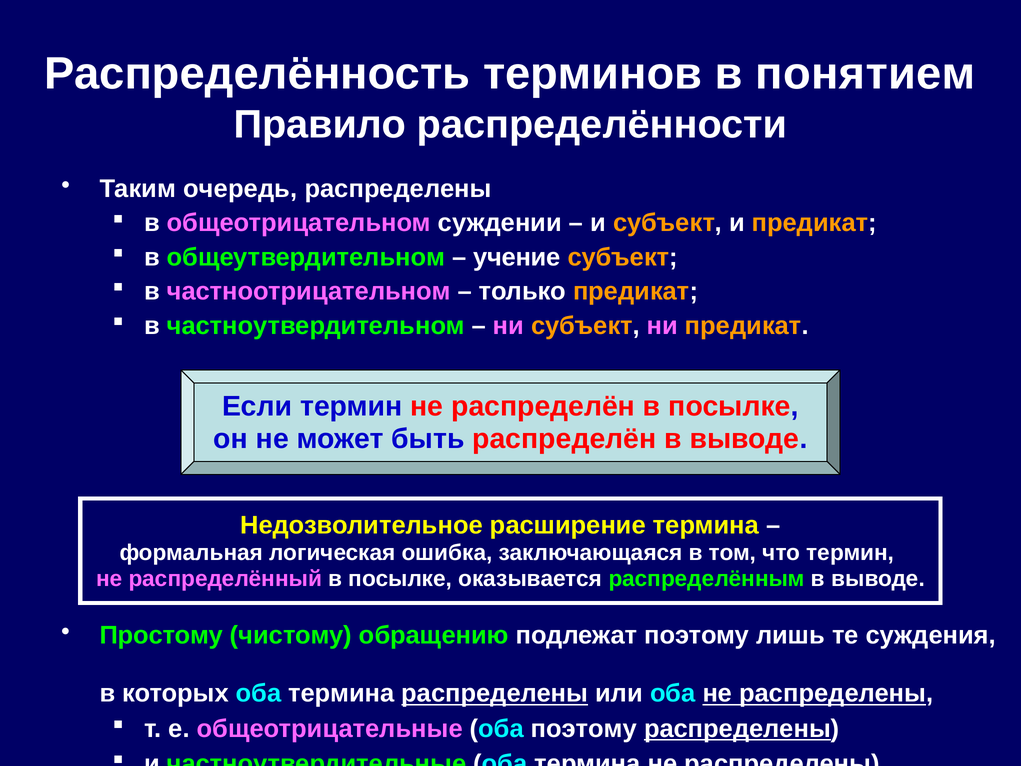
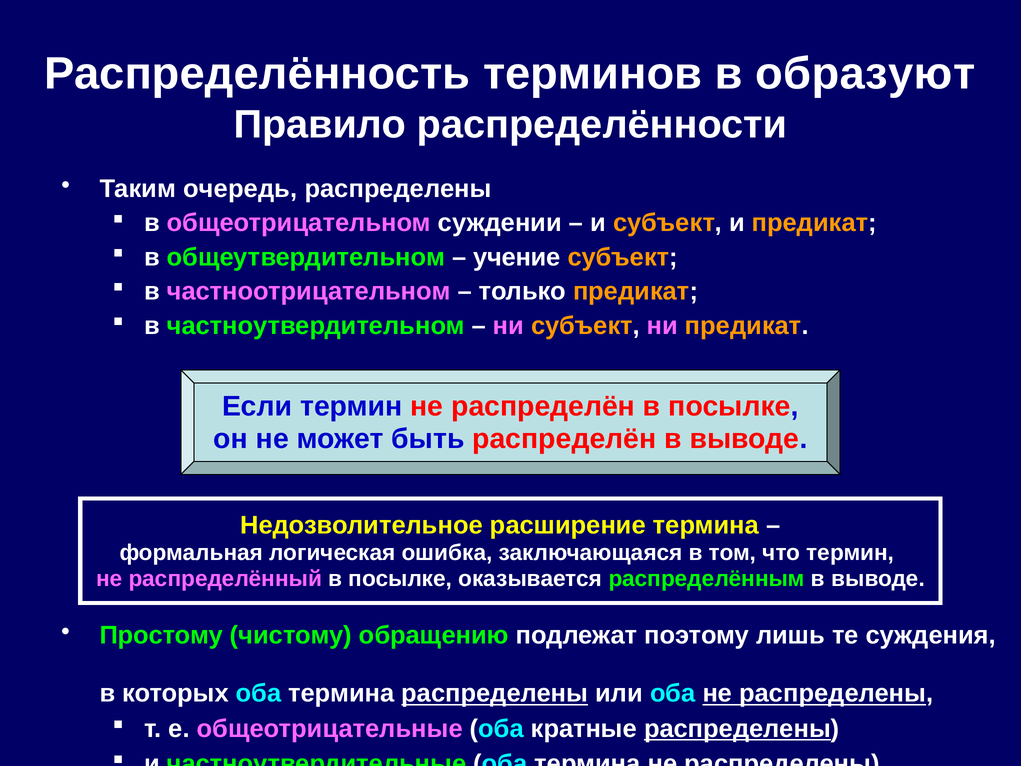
понятием: понятием -> образуют
оба поэтому: поэтому -> кратные
